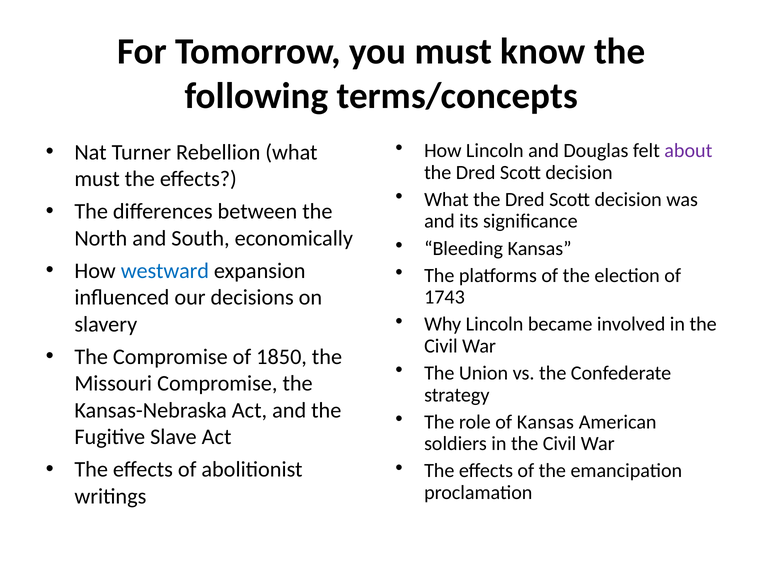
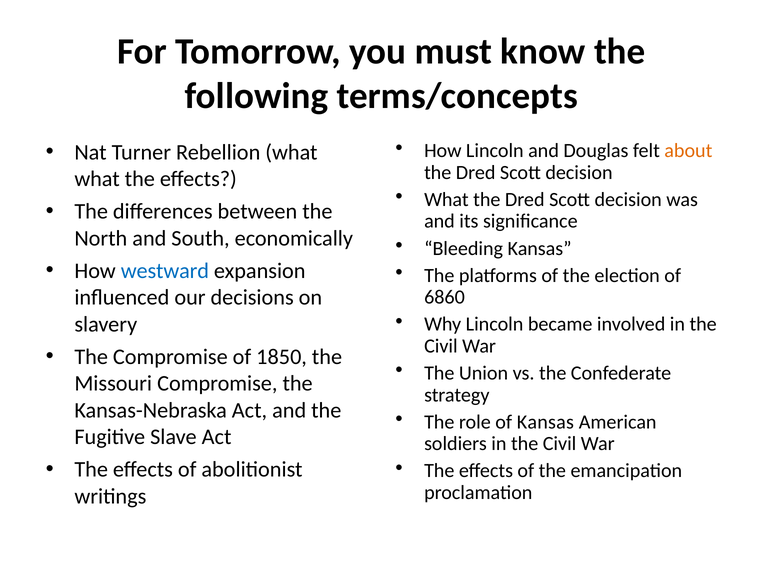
about colour: purple -> orange
must at (97, 179): must -> what
1743: 1743 -> 6860
